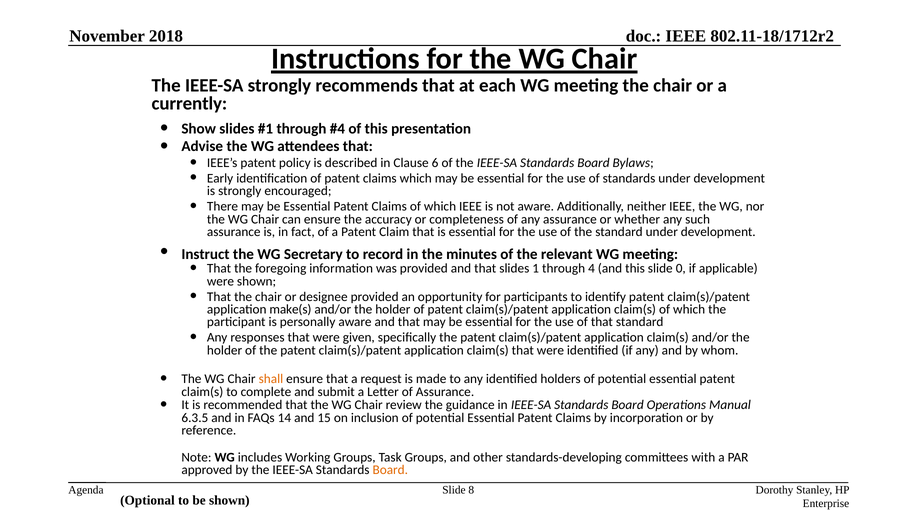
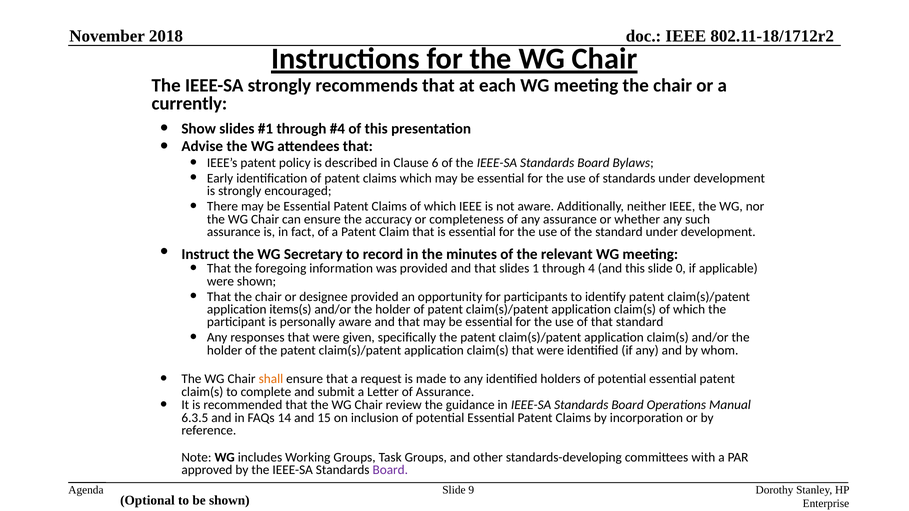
make(s: make(s -> items(s
Board at (390, 470) colour: orange -> purple
8: 8 -> 9
